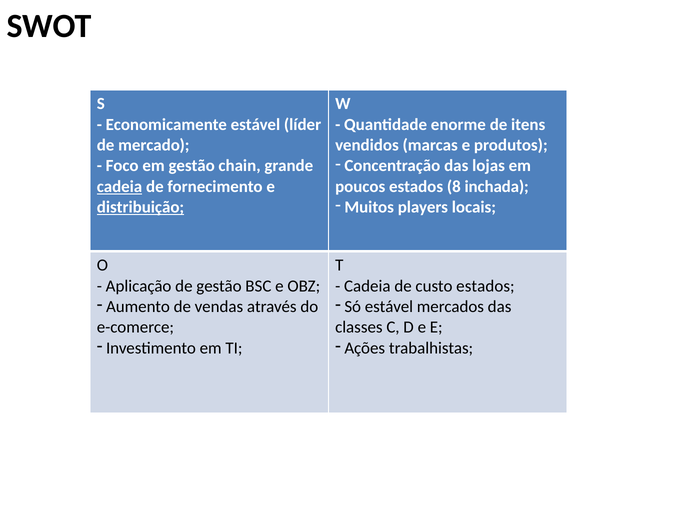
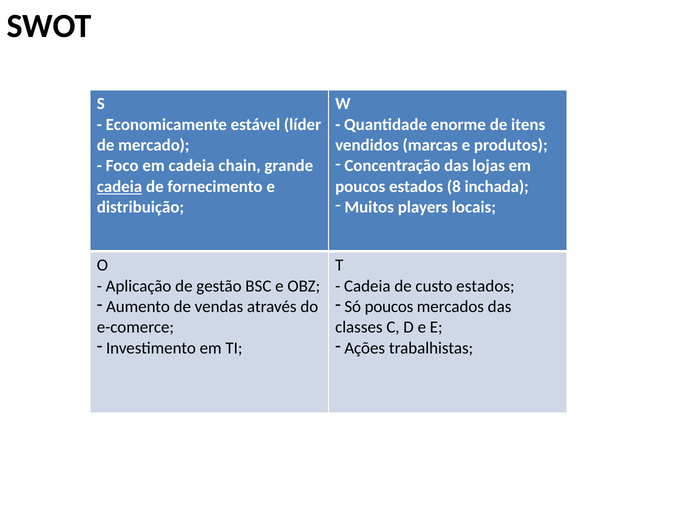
em gestão: gestão -> cadeia
distribuição underline: present -> none
Só estável: estável -> poucos
